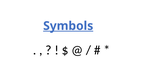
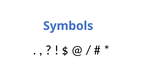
Symbols underline: present -> none
